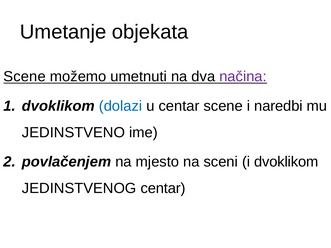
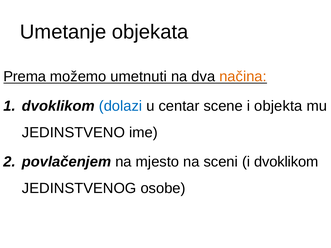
Scene at (25, 77): Scene -> Prema
načina colour: purple -> orange
naredbi: naredbi -> objekta
JEDINSTVENOG centar: centar -> osobe
